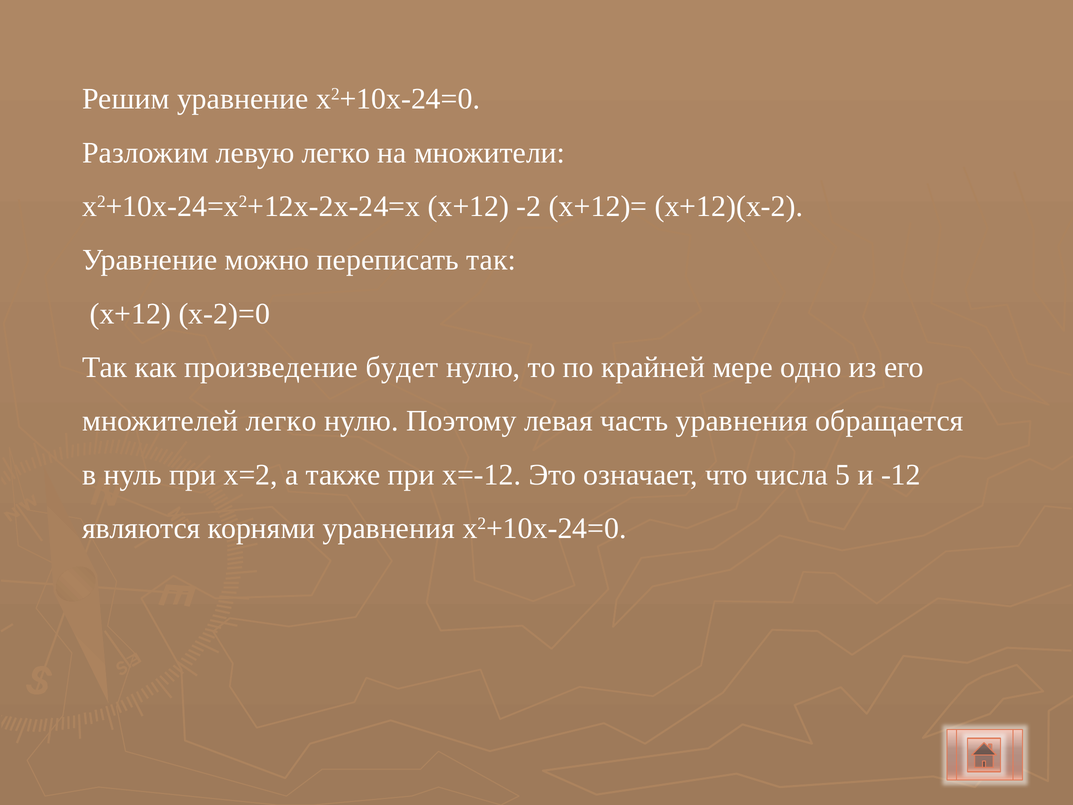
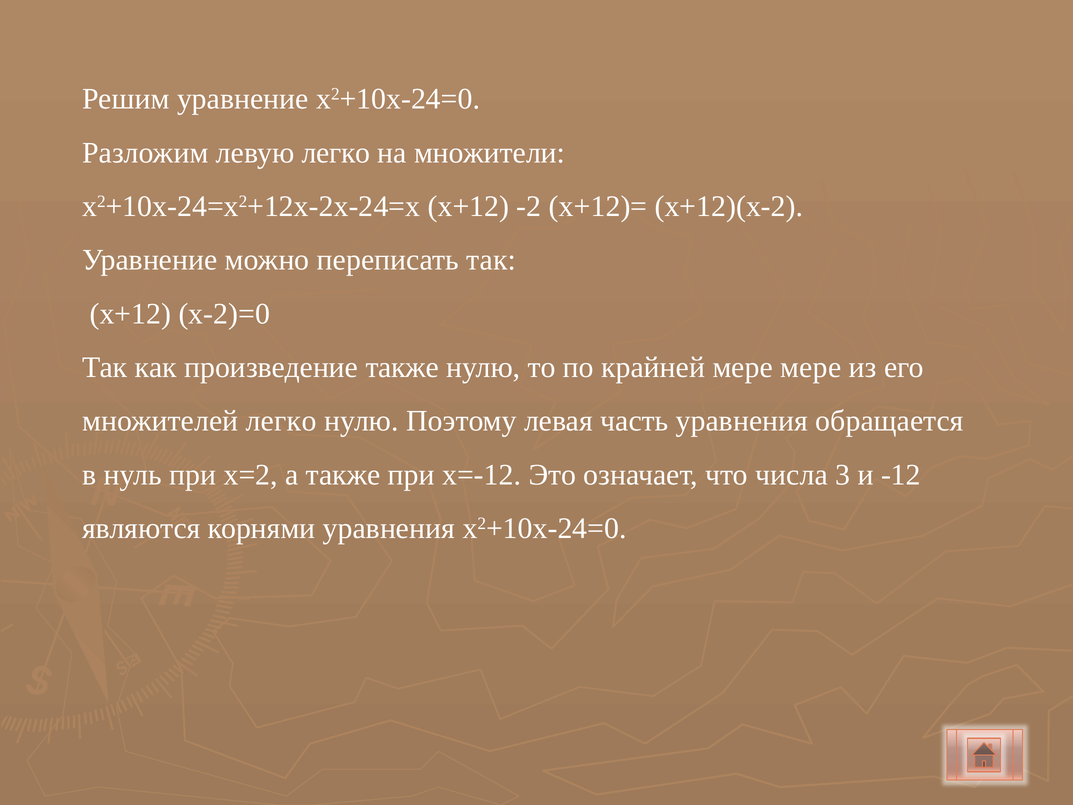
произведение будет: будет -> также
мере одно: одно -> мере
5: 5 -> 3
